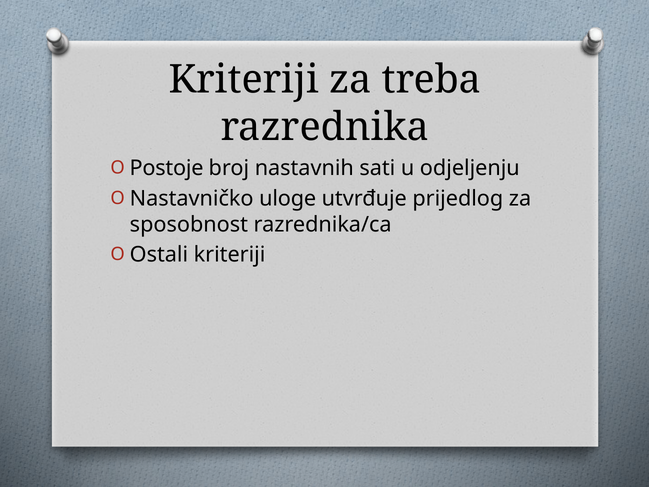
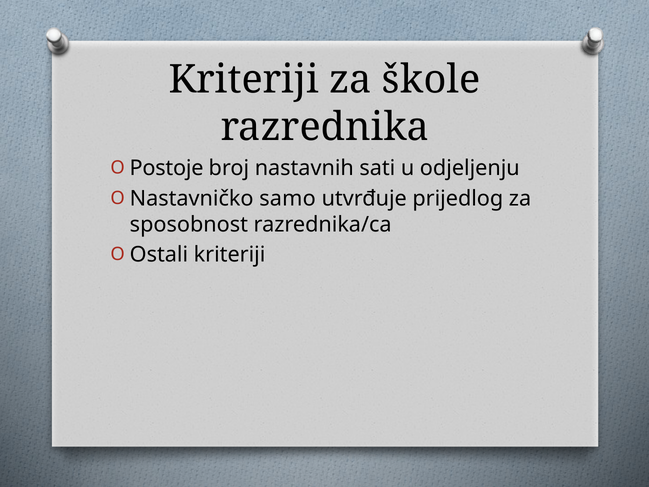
treba: treba -> škole
uloge: uloge -> samo
